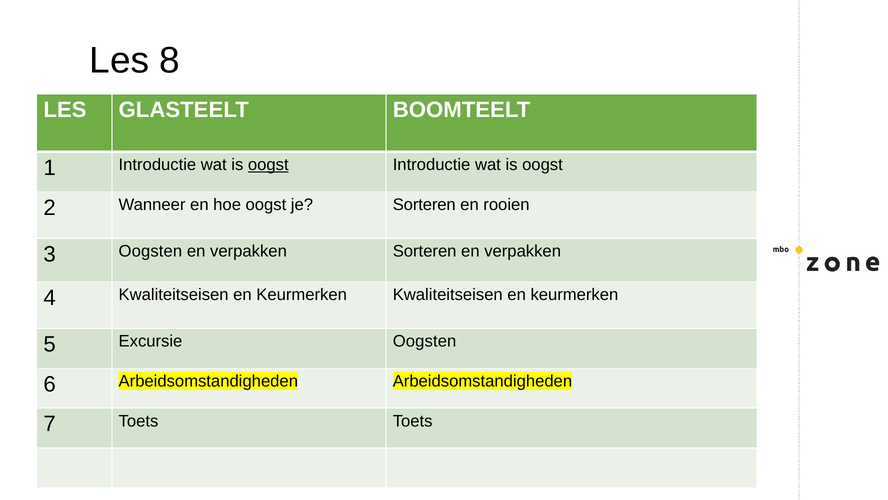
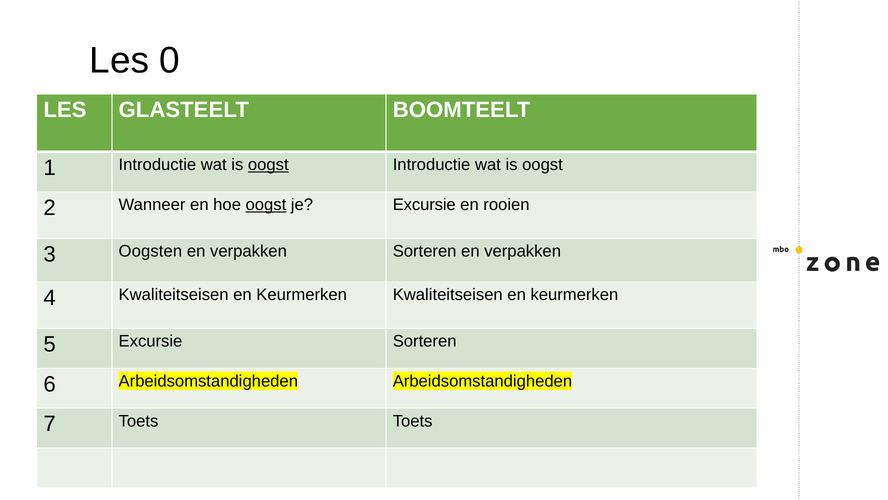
8: 8 -> 0
oogst at (266, 204) underline: none -> present
je Sorteren: Sorteren -> Excursie
Excursie Oogsten: Oogsten -> Sorteren
